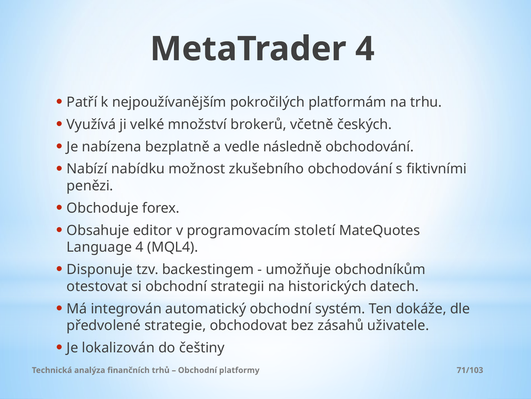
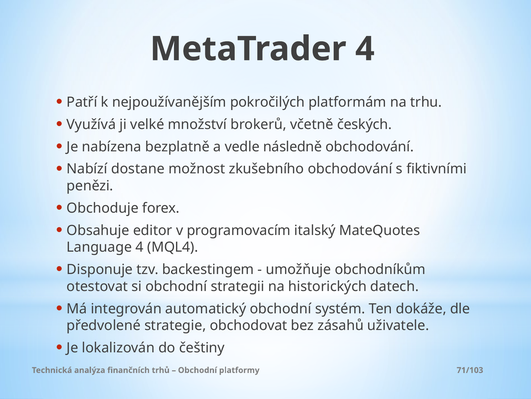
nabídku: nabídku -> dostane
století: století -> italský
